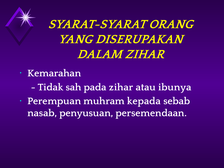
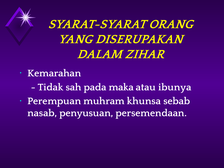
pada zihar: zihar -> maka
kepada: kepada -> khunsa
